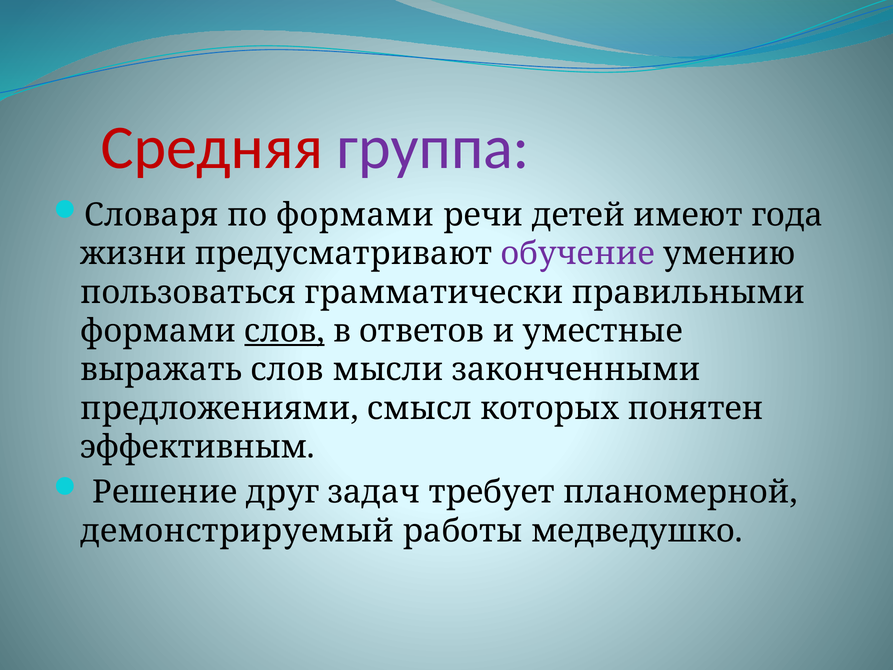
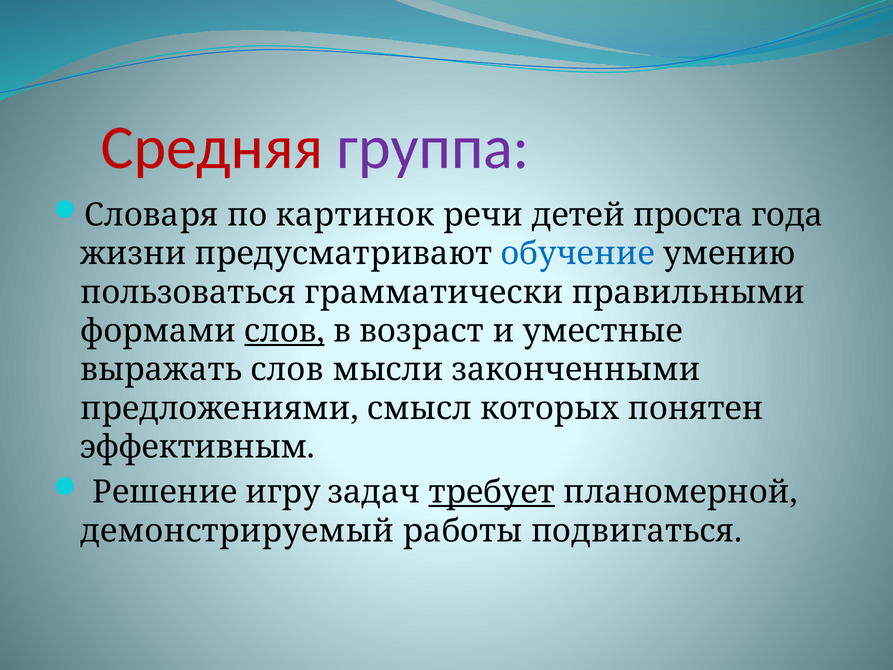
по формами: формами -> картинок
имеют: имеют -> проста
обучение colour: purple -> blue
ответов: ответов -> возраст
друг: друг -> игру
требует underline: none -> present
медведушко: медведушко -> подвигаться
